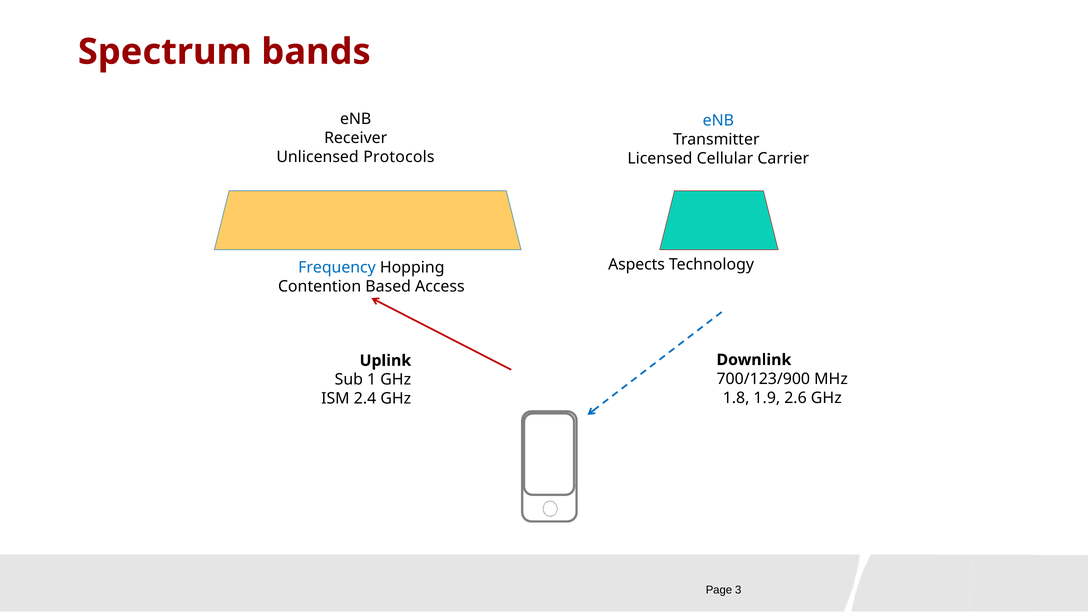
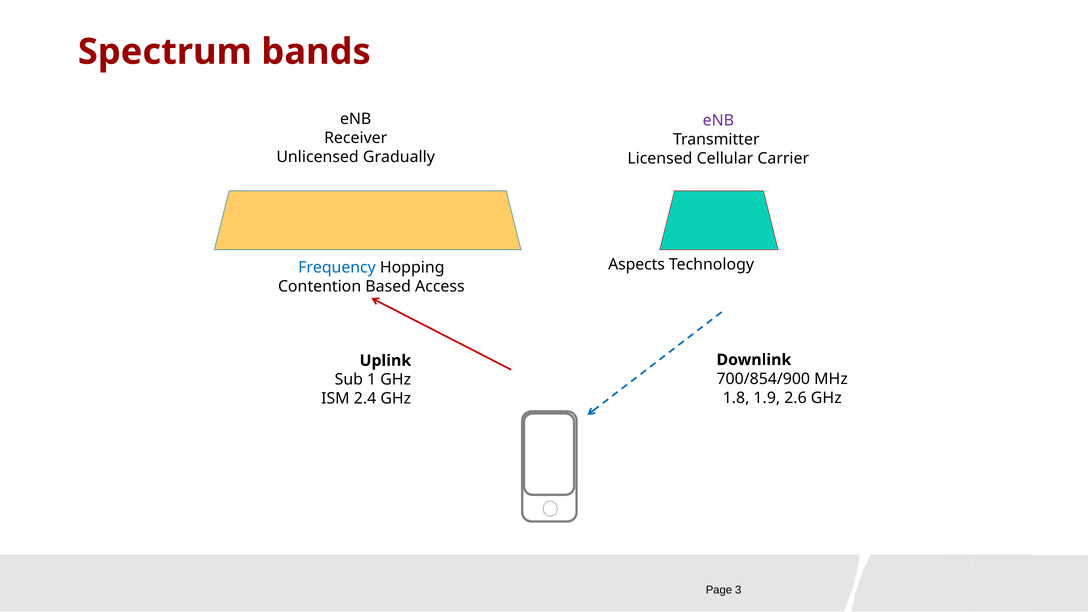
eNB at (718, 121) colour: blue -> purple
Protocols: Protocols -> Gradually
700/123/900: 700/123/900 -> 700/854/900
